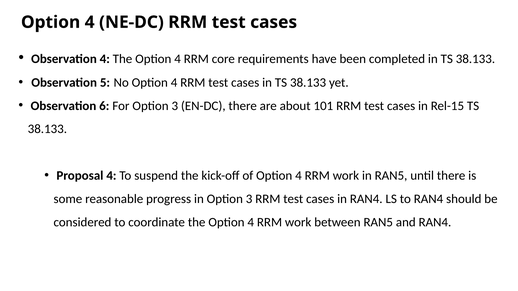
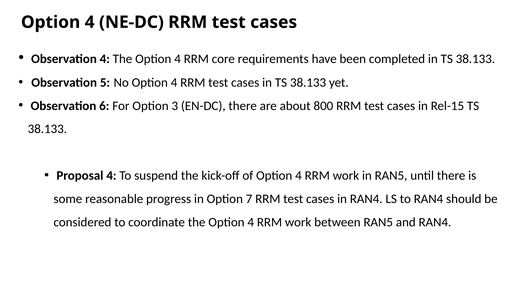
101: 101 -> 800
in Option 3: 3 -> 7
